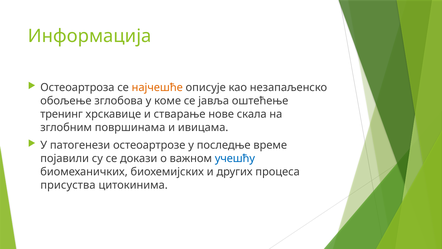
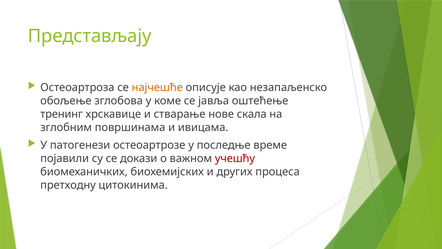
Информација: Информација -> Представљају
учешћу colour: blue -> red
присуства: присуства -> претходну
